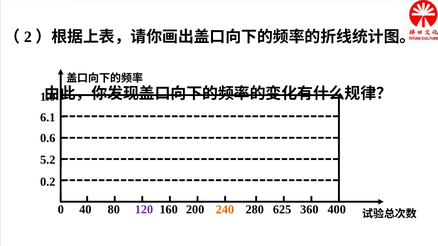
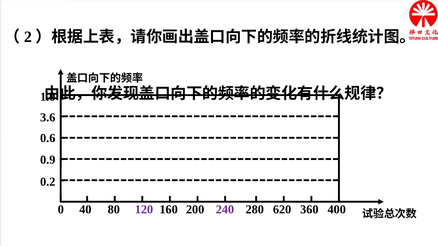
6.1: 6.1 -> 3.6
5.2: 5.2 -> 0.9
240 colour: orange -> purple
625: 625 -> 620
